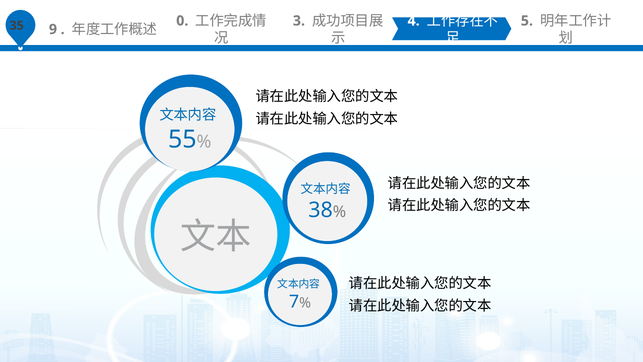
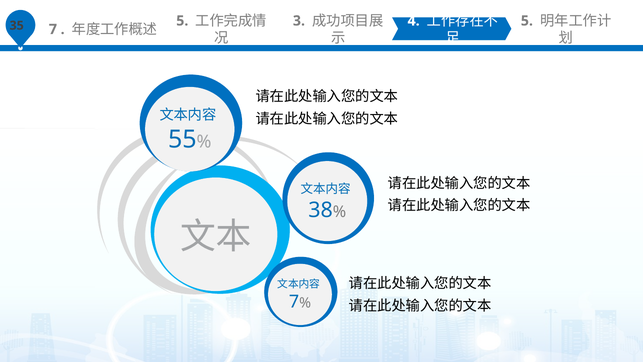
9 at (53, 29): 9 -> 7
0 at (182, 21): 0 -> 5
